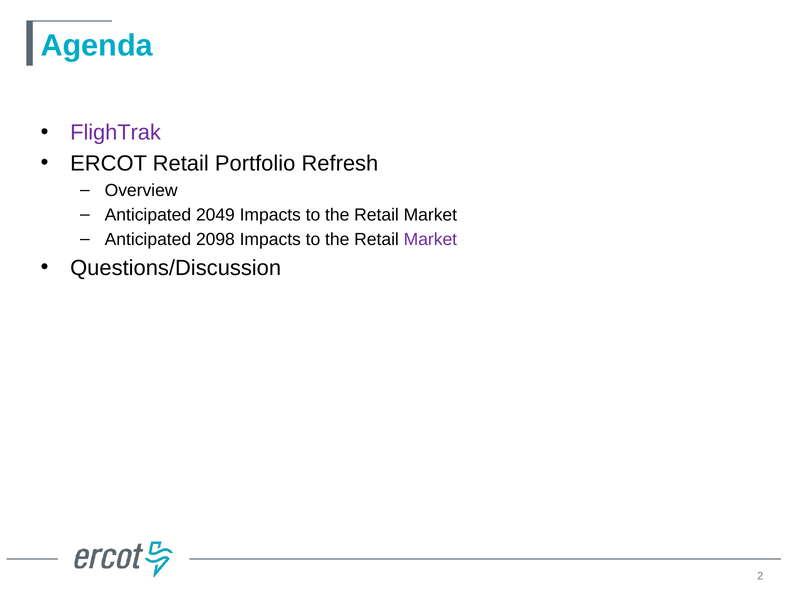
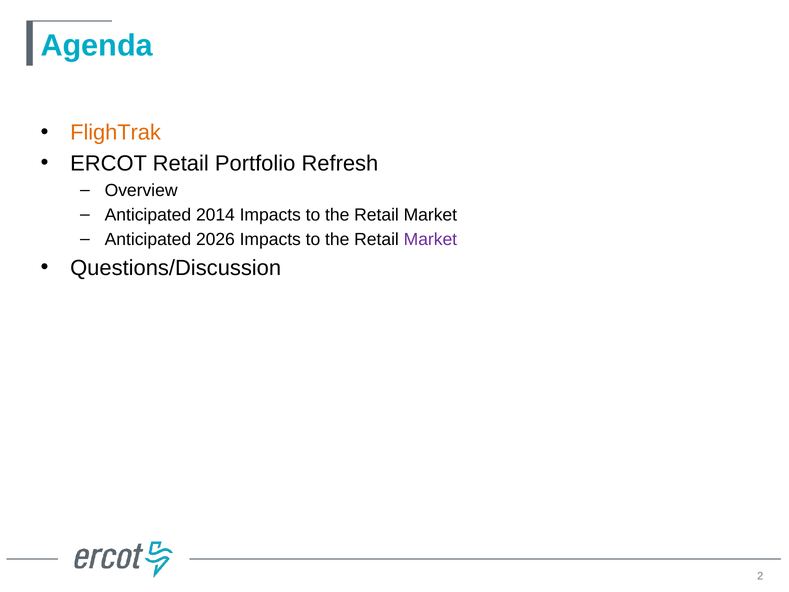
FlighTrak colour: purple -> orange
2049: 2049 -> 2014
2098: 2098 -> 2026
